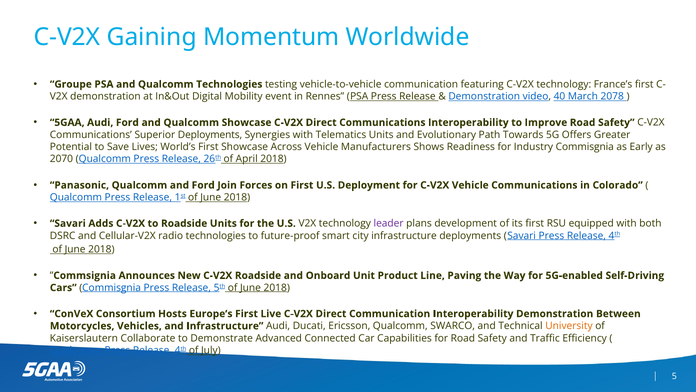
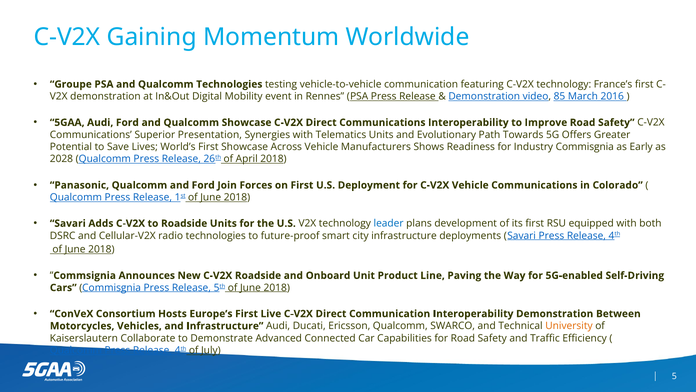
40: 40 -> 85
2078: 2078 -> 2016
Superior Deployments: Deployments -> Presentation
2070: 2070 -> 2028
leader colour: purple -> blue
